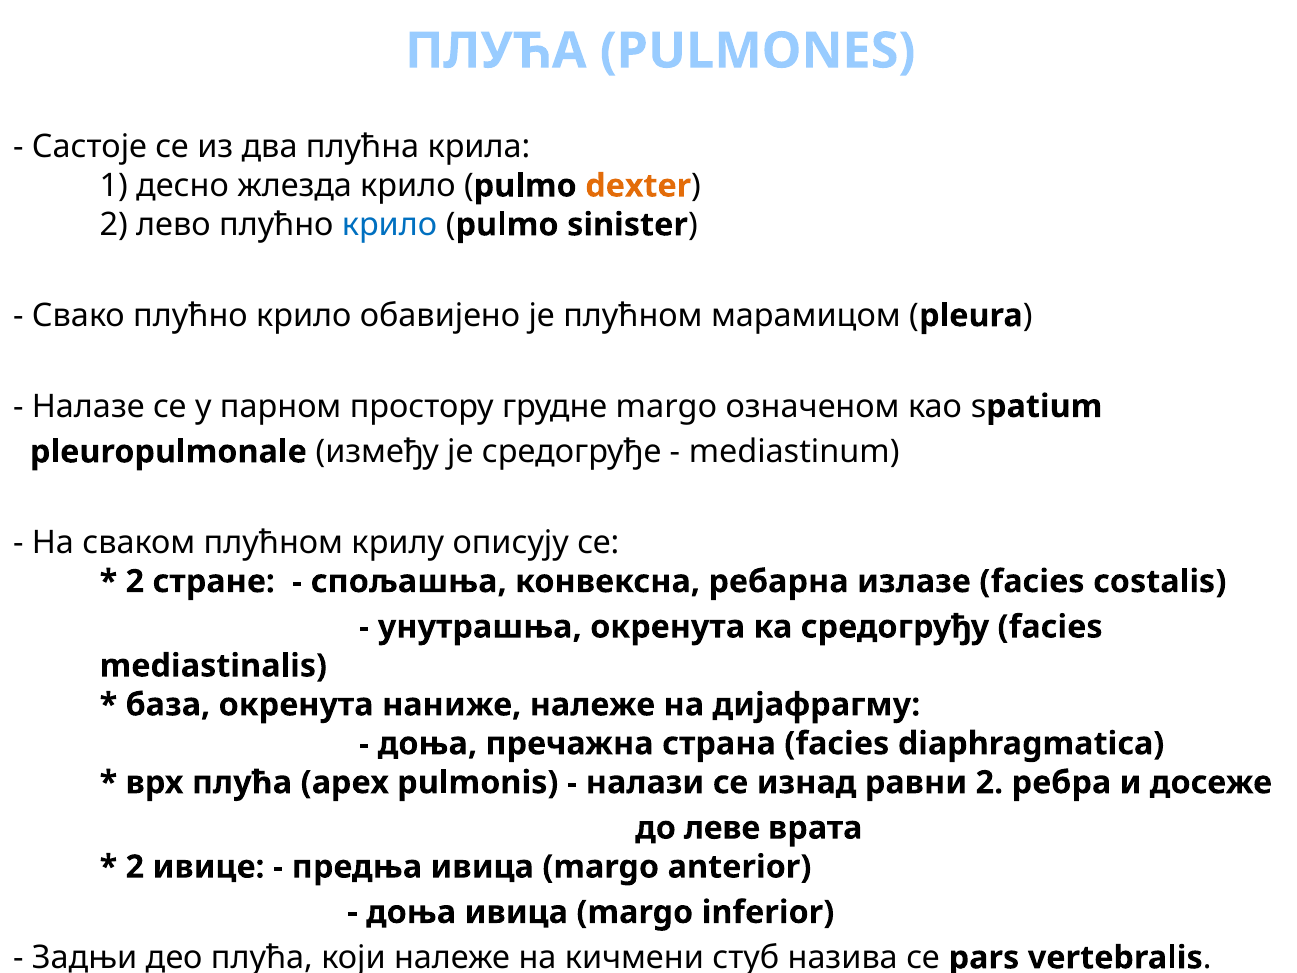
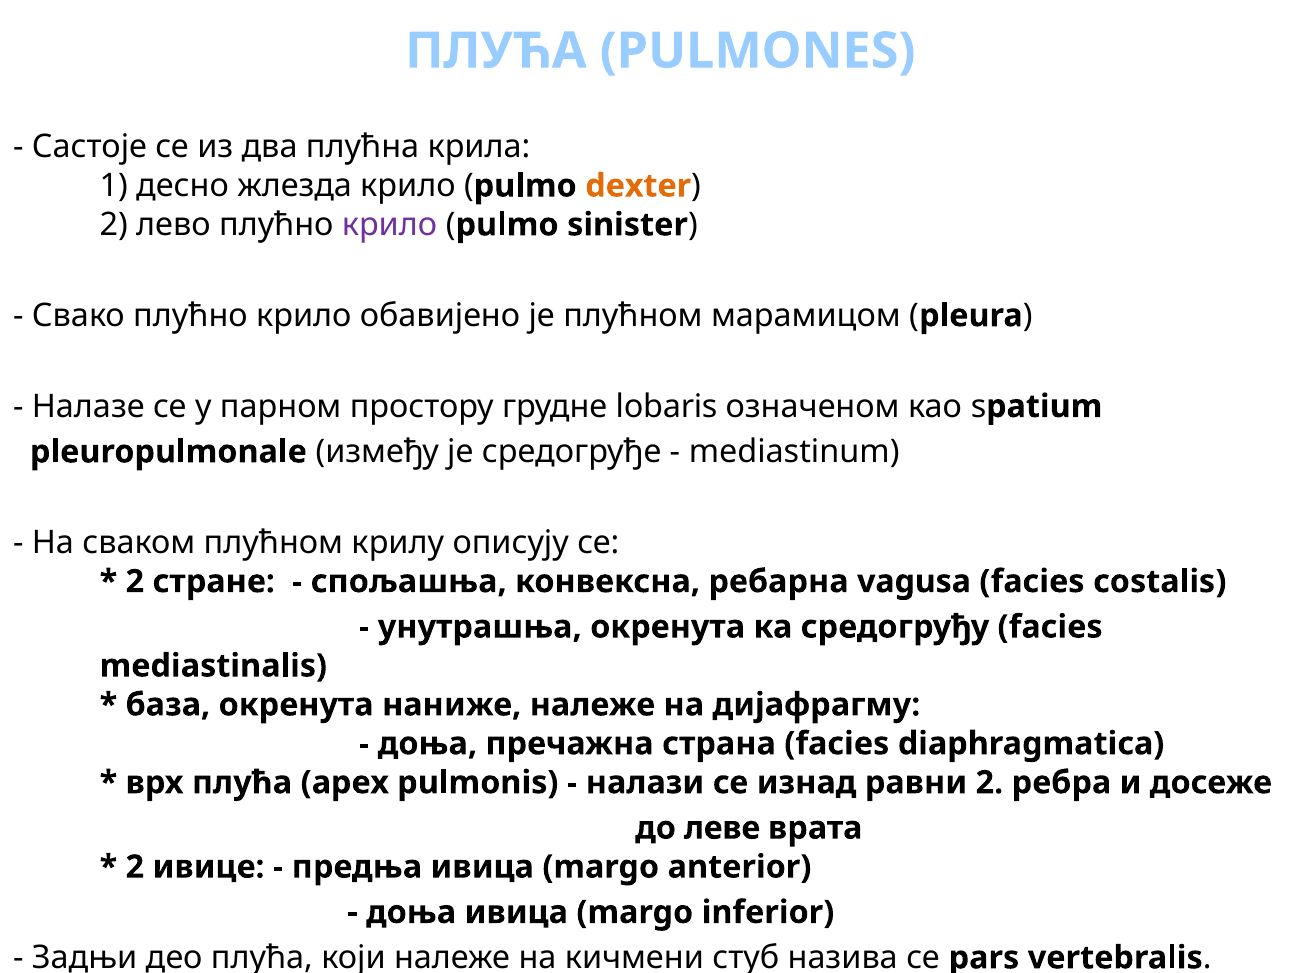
крило at (389, 225) colour: blue -> purple
грудне margo: margo -> lobaris
излазе: излазе -> vagusa
